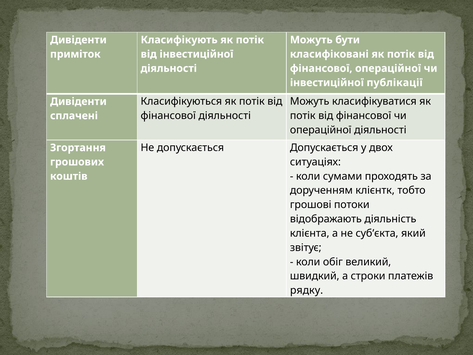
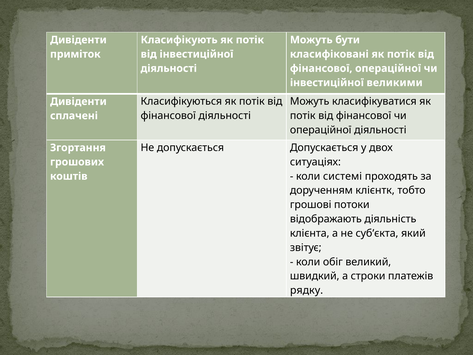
публікації: публікації -> великими
сумами: сумами -> системі
